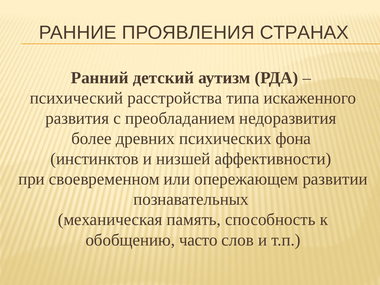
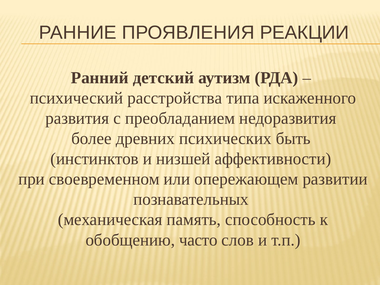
СТРАНАХ: СТРАНАХ -> РЕАКЦИИ
фона: фона -> быть
